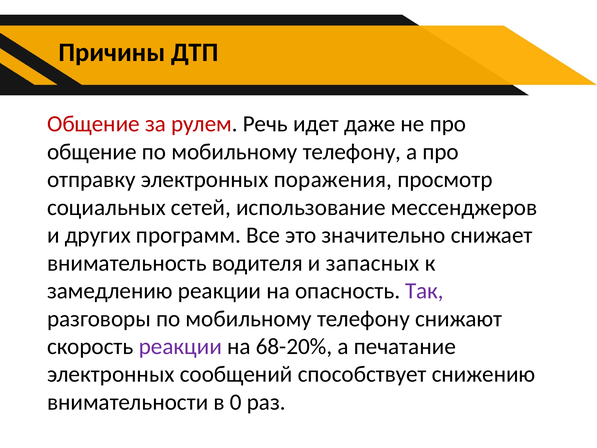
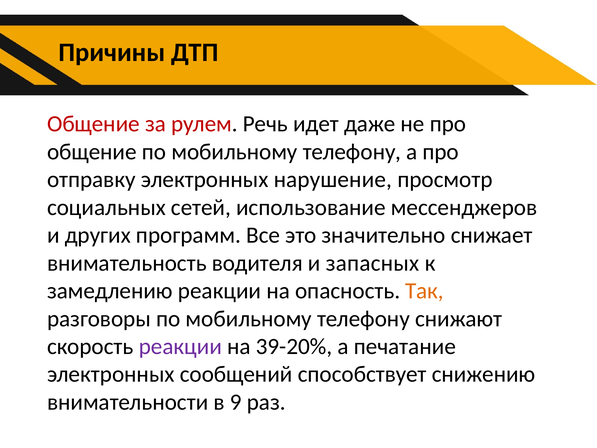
поражения: поражения -> нарушение
Так colour: purple -> orange
68-20%: 68-20% -> 39-20%
0: 0 -> 9
